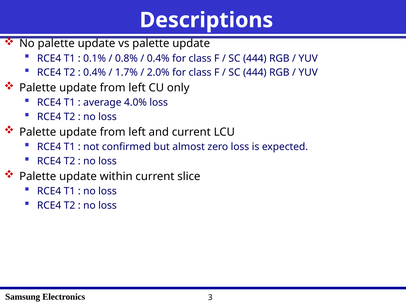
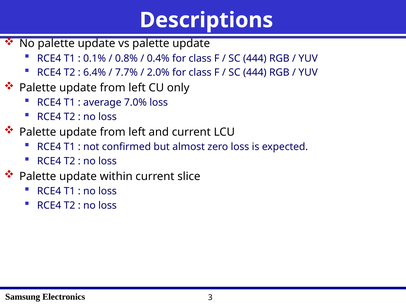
0.4% at (95, 72): 0.4% -> 6.4%
1.7%: 1.7% -> 7.7%
4.0%: 4.0% -> 7.0%
